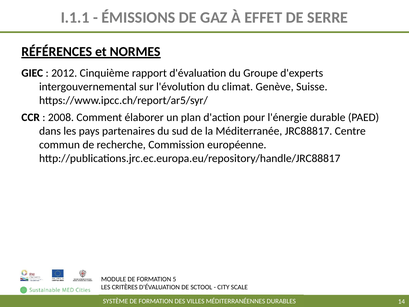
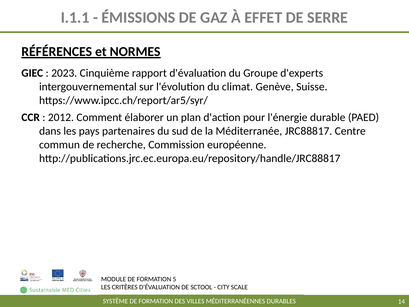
2012: 2012 -> 2023
2008: 2008 -> 2012
